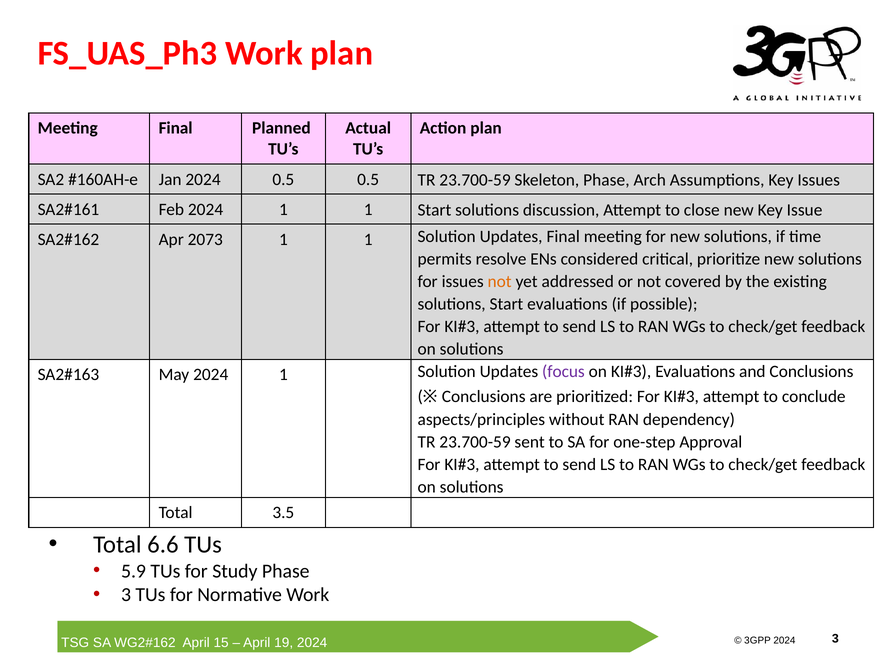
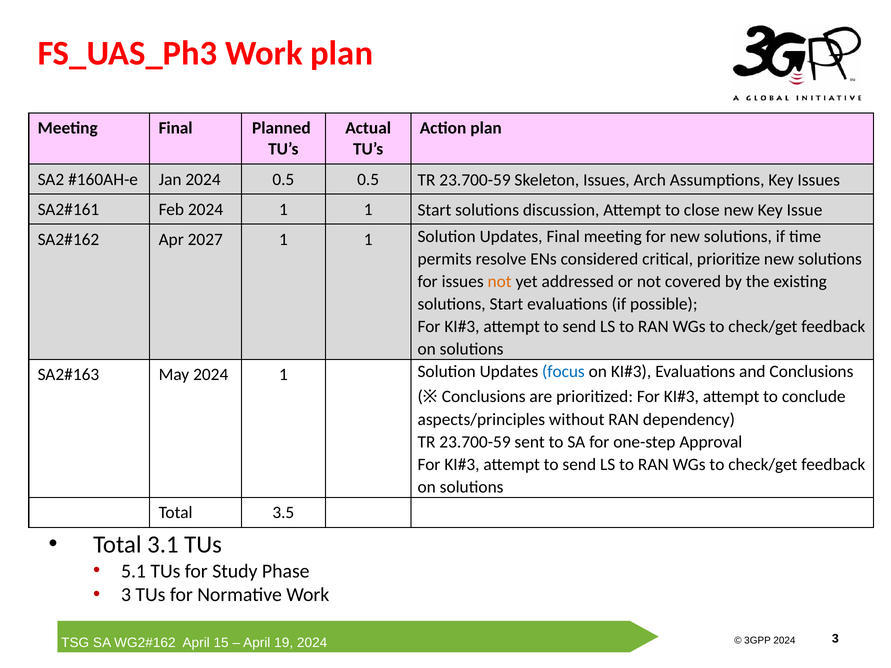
Skeleton Phase: Phase -> Issues
2073: 2073 -> 2027
focus colour: purple -> blue
6.6: 6.6 -> 3.1
5.9: 5.9 -> 5.1
